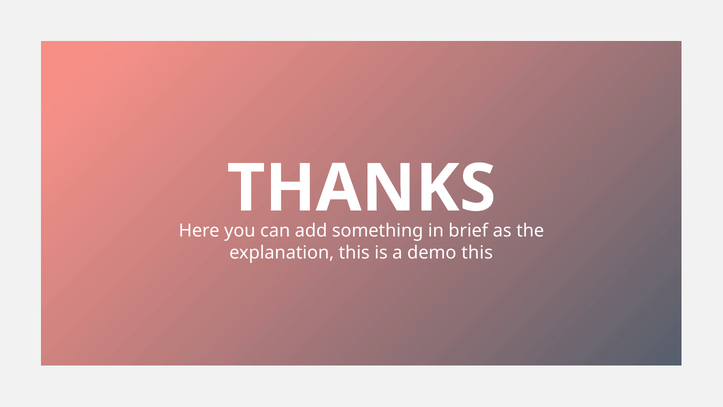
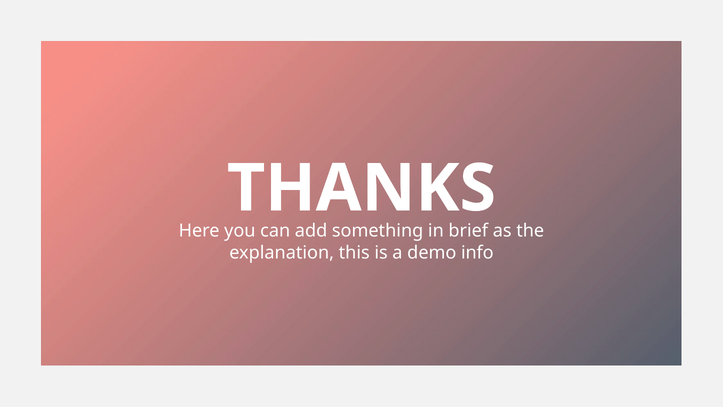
demo this: this -> info
